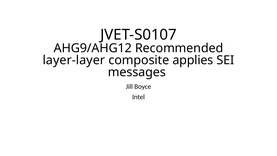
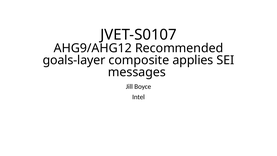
layer-layer: layer-layer -> goals-layer
